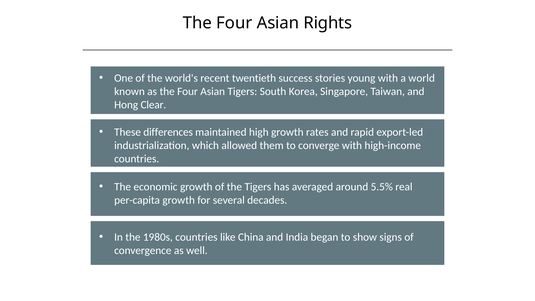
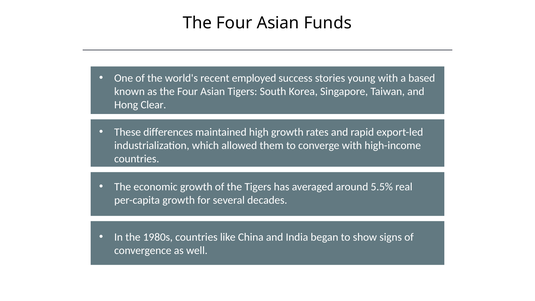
Rights: Rights -> Funds
twentieth: twentieth -> employed
world: world -> based
